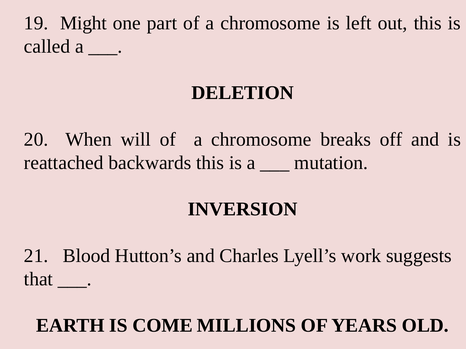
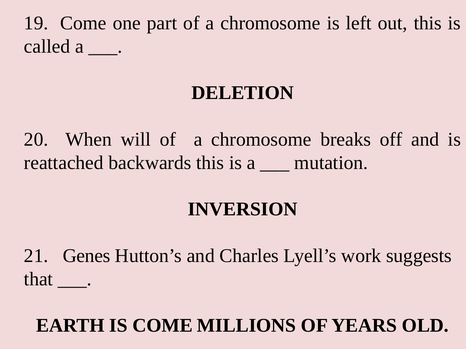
19 Might: Might -> Come
Blood: Blood -> Genes
